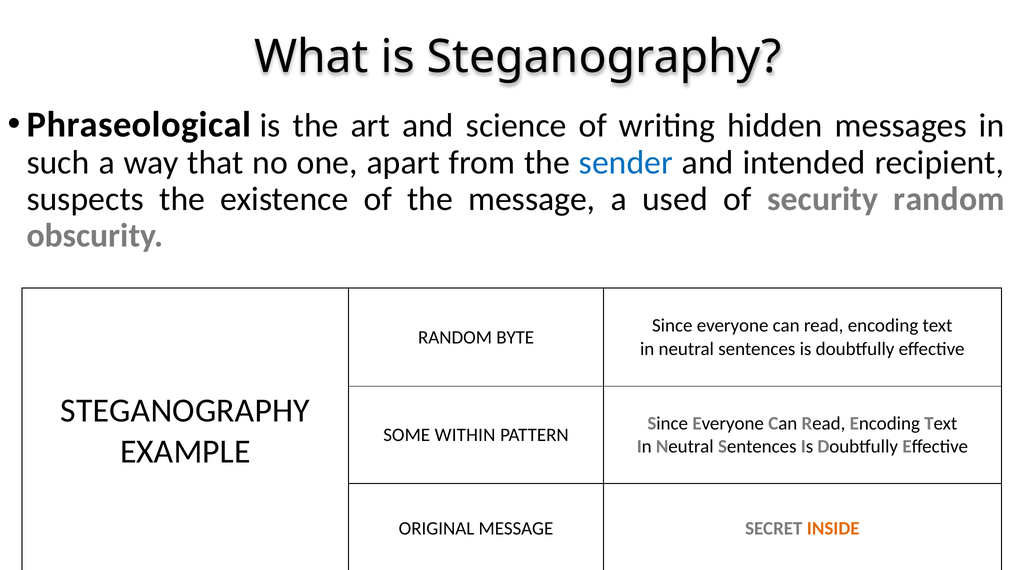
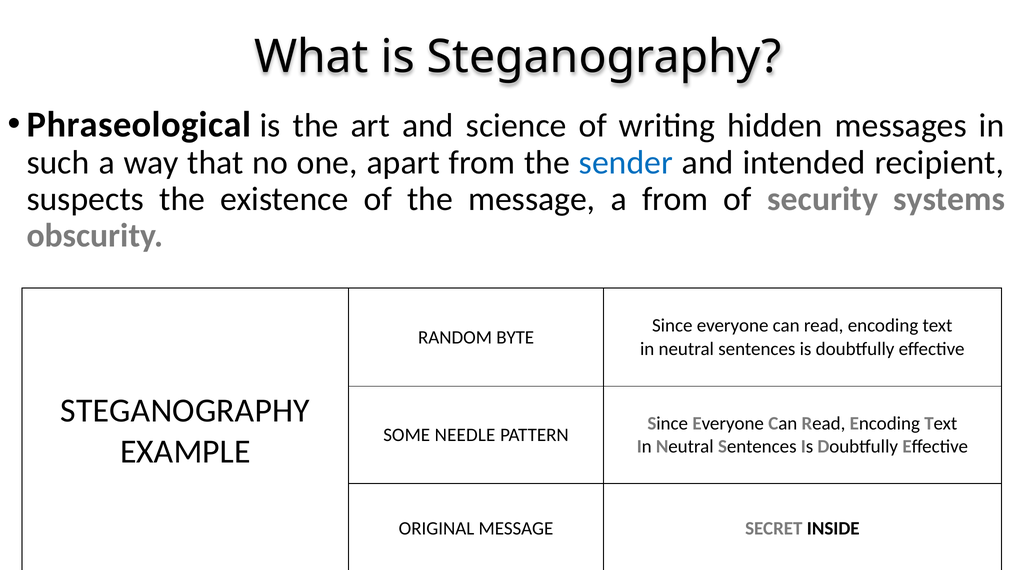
a used: used -> from
security random: random -> systems
WITHIN: WITHIN -> NEEDLE
INSIDE colour: orange -> black
